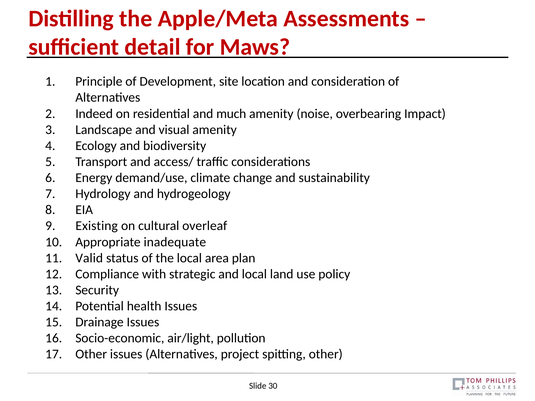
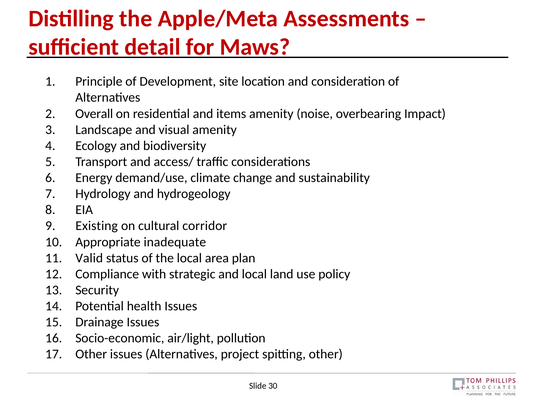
Indeed: Indeed -> Overall
much: much -> items
overleaf: overleaf -> corridor
